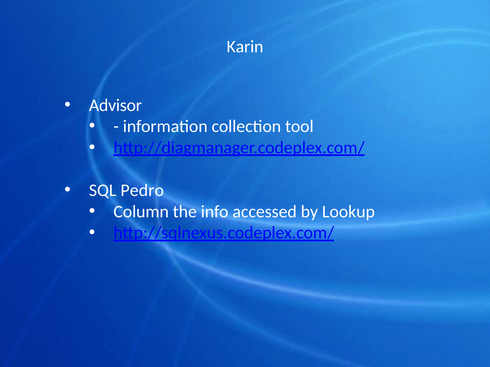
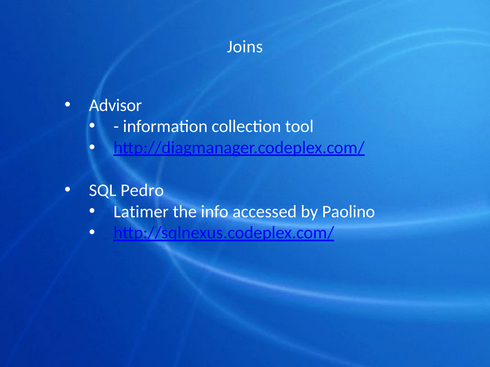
Karin: Karin -> Joins
Column: Column -> Latimer
Lookup: Lookup -> Paolino
